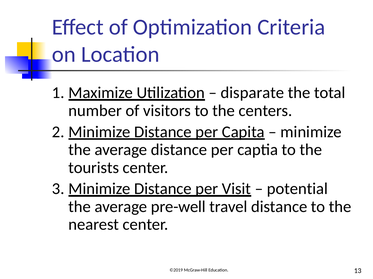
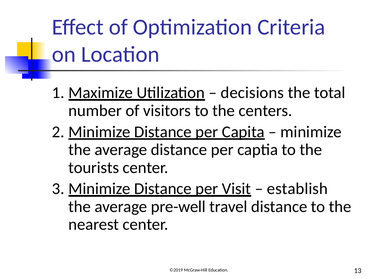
disparate: disparate -> decisions
potential: potential -> establish
